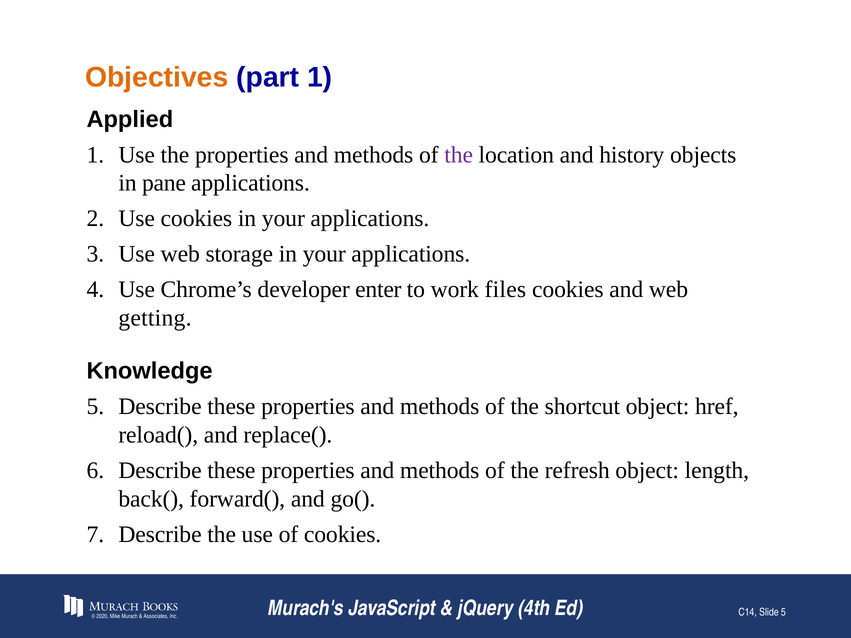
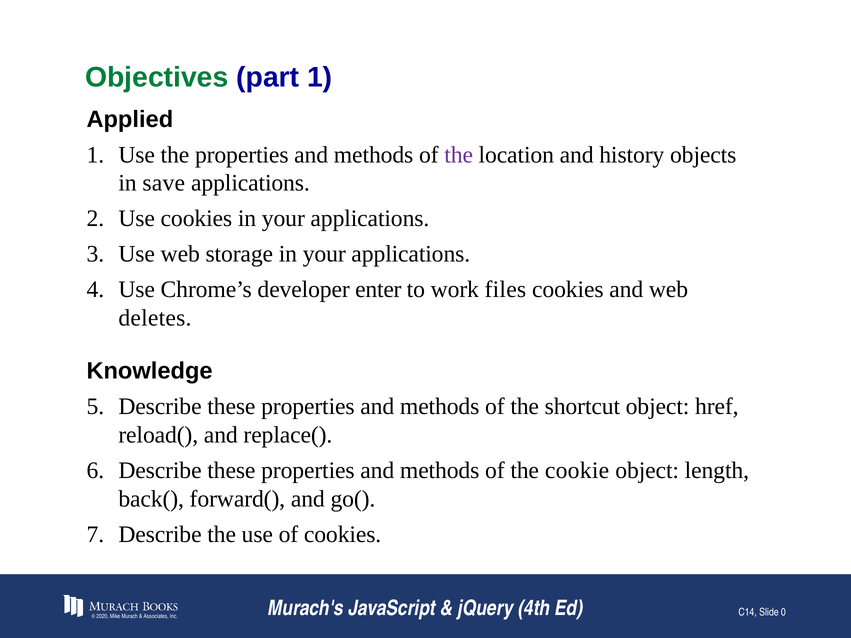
Objectives colour: orange -> green
pane: pane -> save
getting: getting -> deletes
refresh: refresh -> cookie
Slide 5: 5 -> 0
